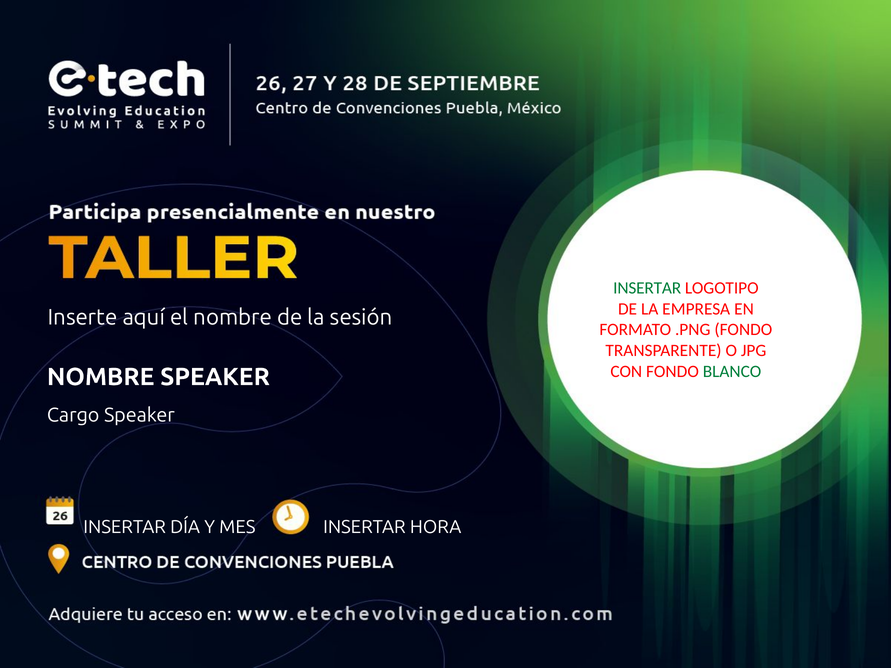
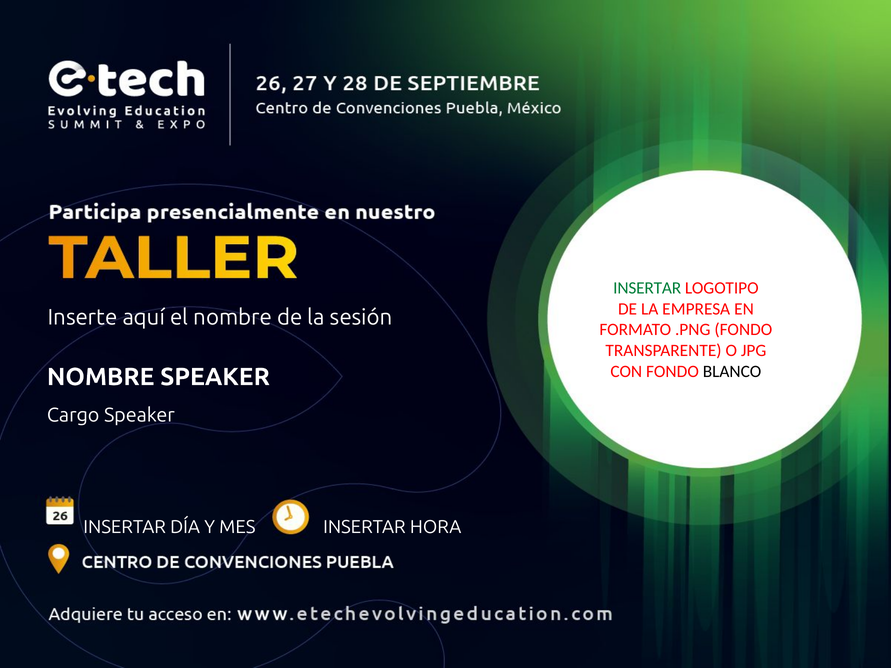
BLANCO colour: green -> black
